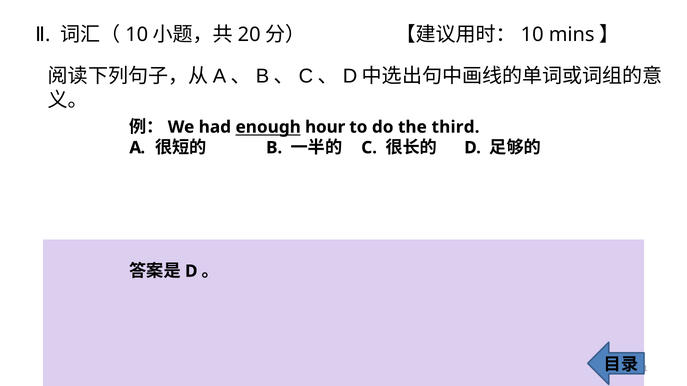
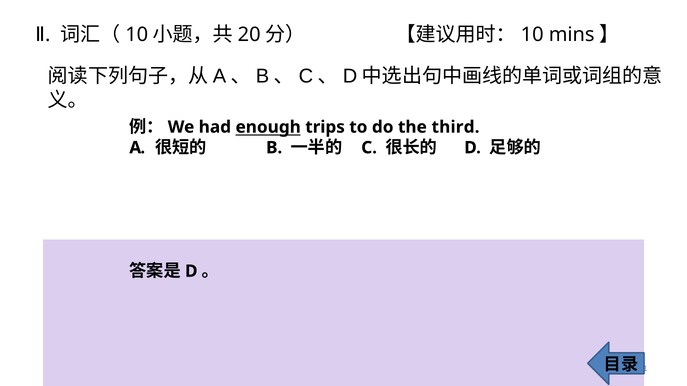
hour: hour -> trips
